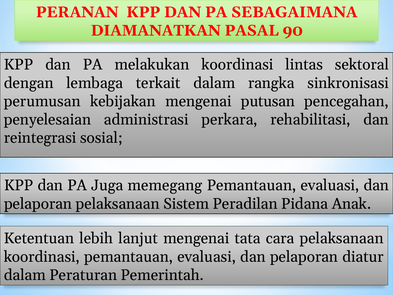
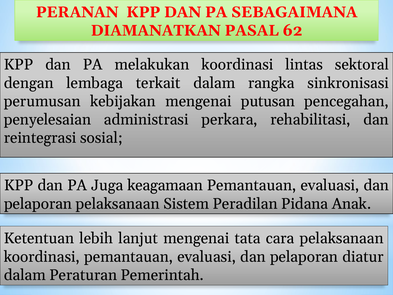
90: 90 -> 62
memegang: memegang -> keagamaan
